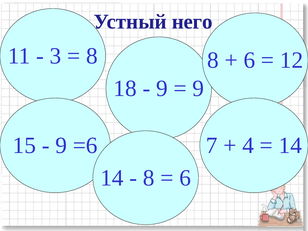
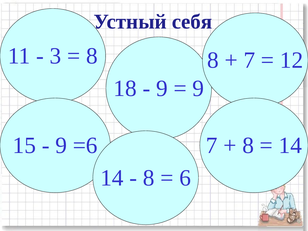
него: него -> себя
6 at (249, 60): 6 -> 7
4 at (248, 145): 4 -> 8
